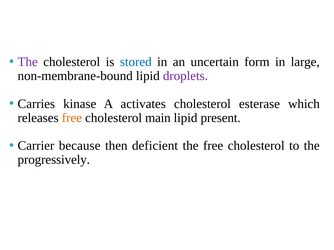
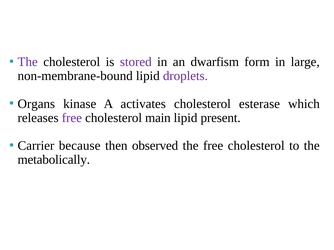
stored colour: blue -> purple
uncertain: uncertain -> dwarfism
Carries: Carries -> Organs
free at (72, 118) colour: orange -> purple
deficient: deficient -> observed
progressively: progressively -> metabolically
